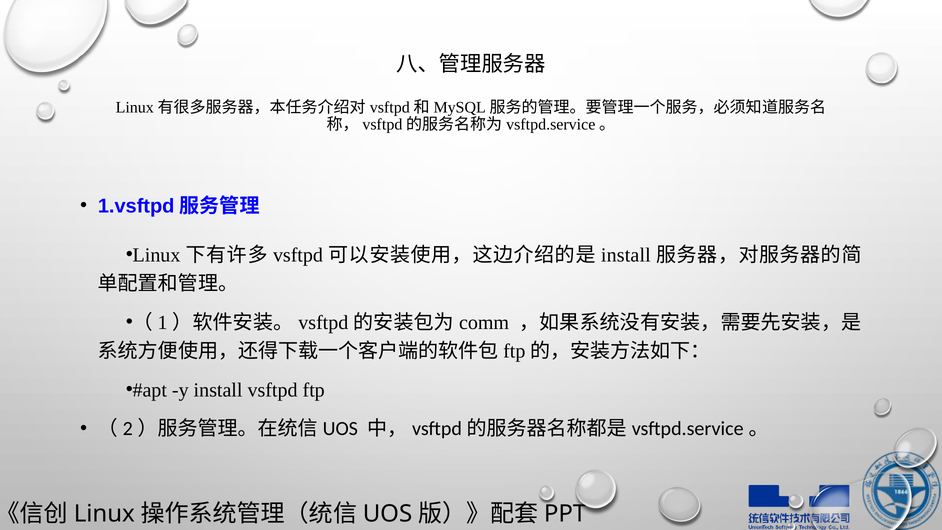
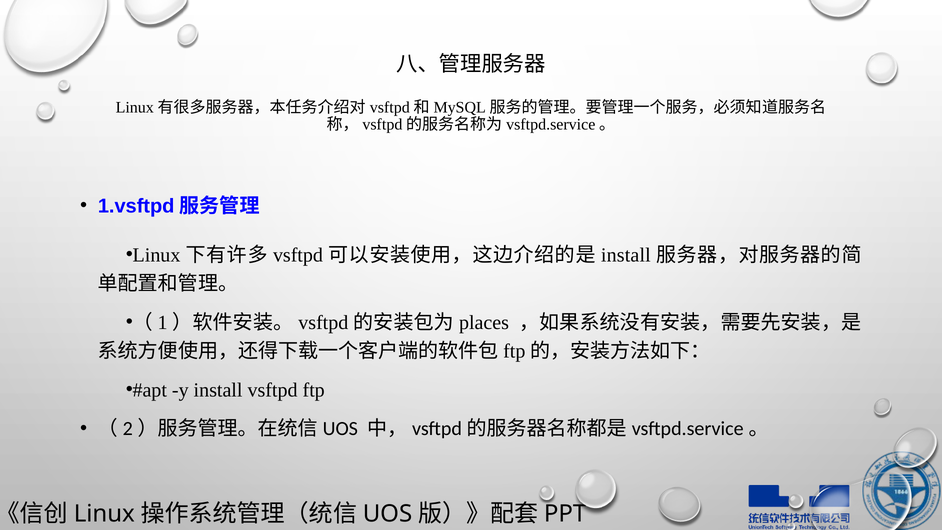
comm: comm -> places
